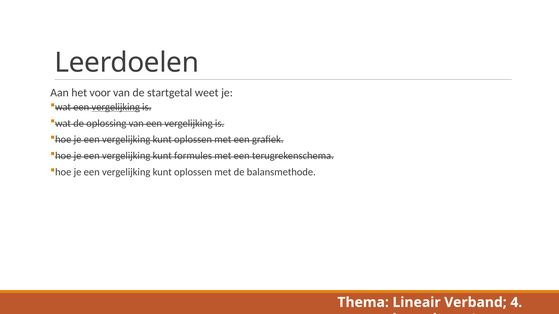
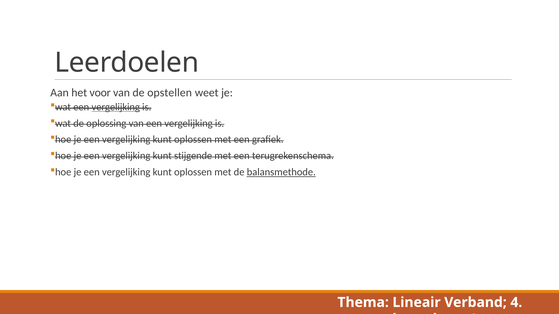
startgetal: startgetal -> opstellen
formules: formules -> stijgende
balansmethode underline: none -> present
